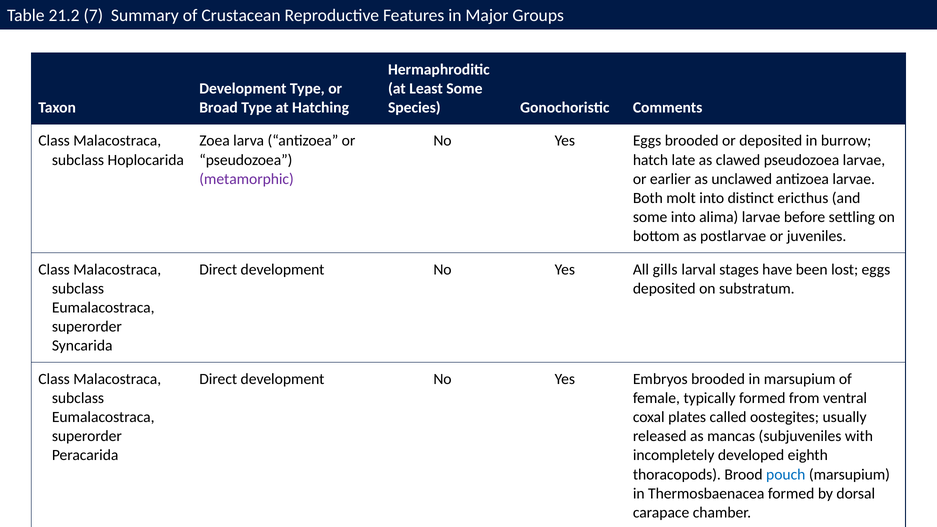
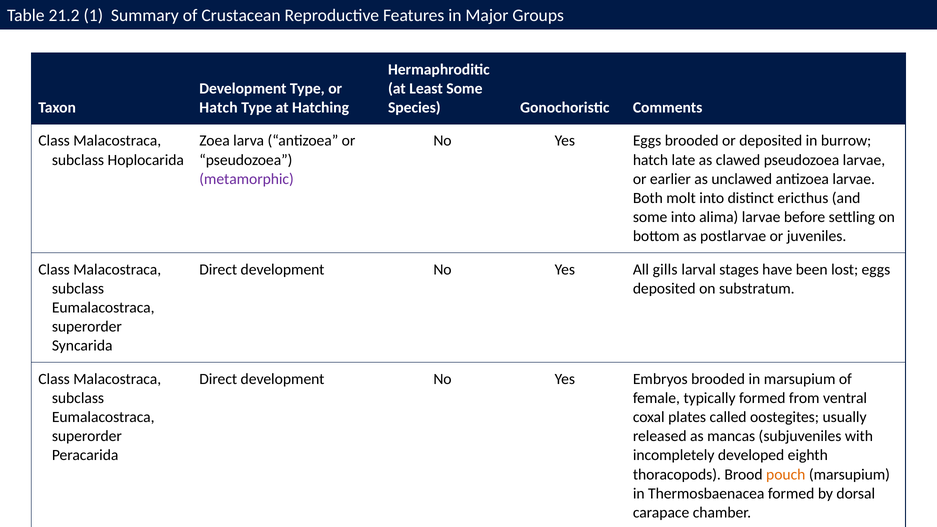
7: 7 -> 1
Broad at (219, 108): Broad -> Hatch
pouch colour: blue -> orange
